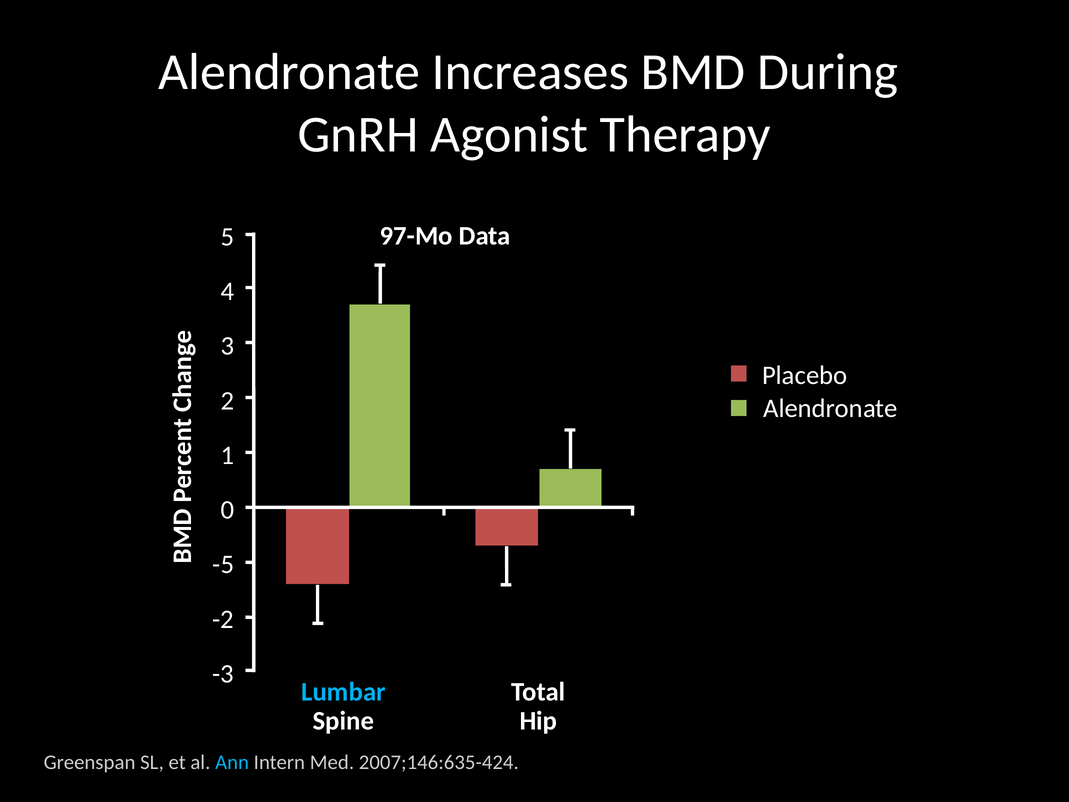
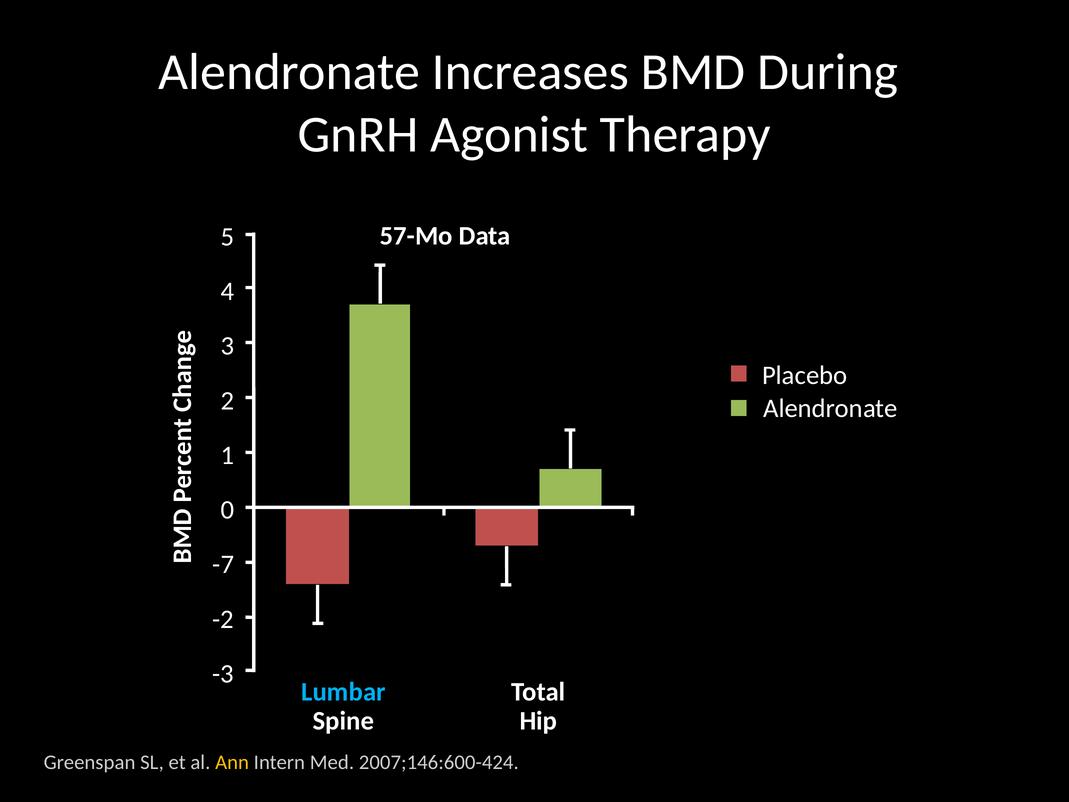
97-Mo: 97-Mo -> 57-Mo
-5: -5 -> -7
Ann colour: light blue -> yellow
2007;146:635-424: 2007;146:635-424 -> 2007;146:600-424
